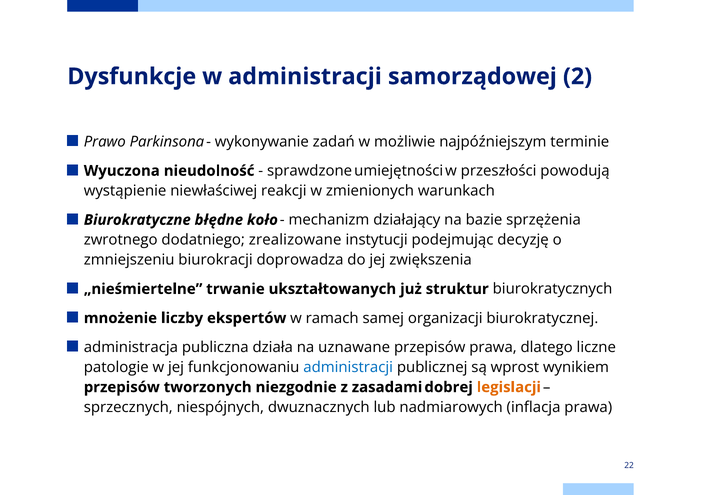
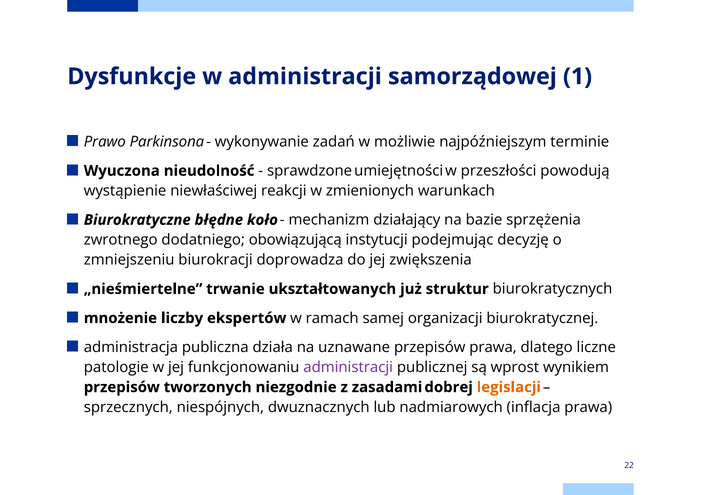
2: 2 -> 1
zrealizowane: zrealizowane -> obowiązującą
administracji at (348, 368) colour: blue -> purple
